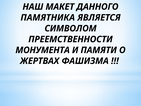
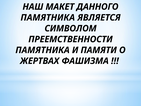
МОНУМЕНТА at (43, 50): МОНУМЕНТА -> ПАМЯТНИКА
